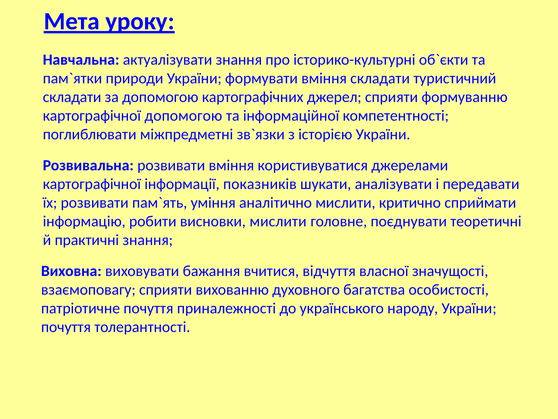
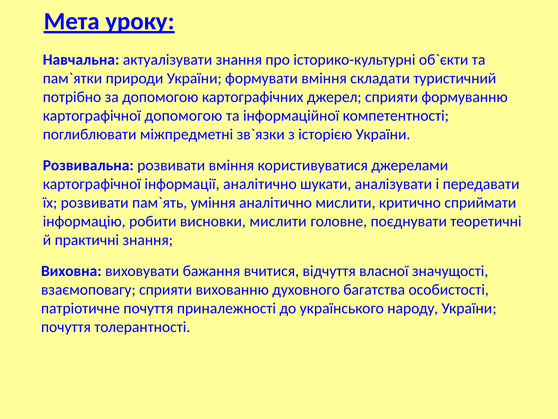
складати at (72, 97): складати -> потрібно
інформації показників: показників -> аналітично
